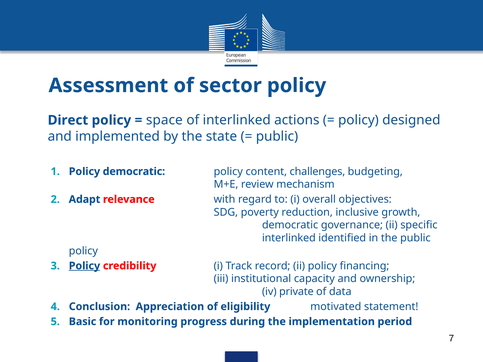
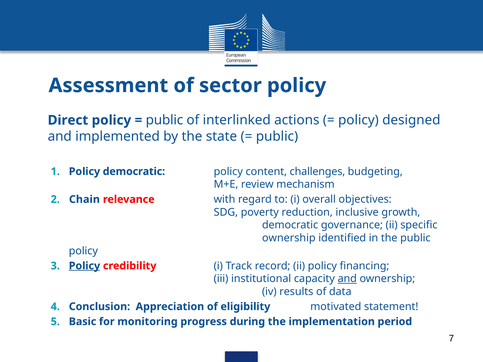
space at (164, 120): space -> public
Adapt: Adapt -> Chain
interlinked at (289, 238): interlinked -> ownership
and at (347, 279) underline: none -> present
private: private -> results
